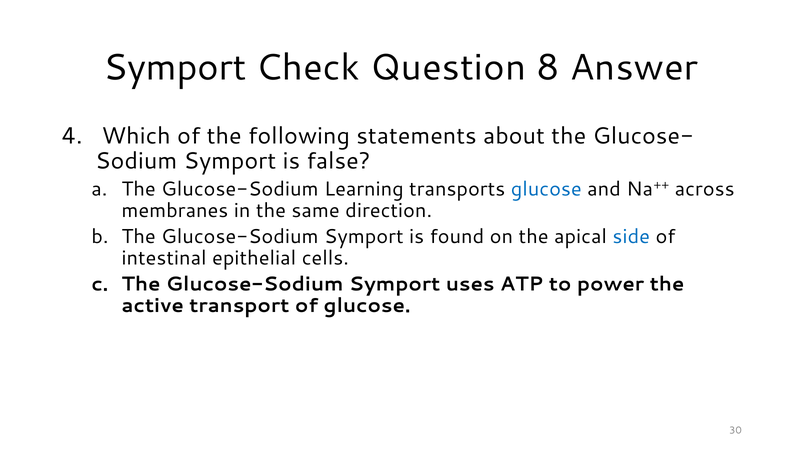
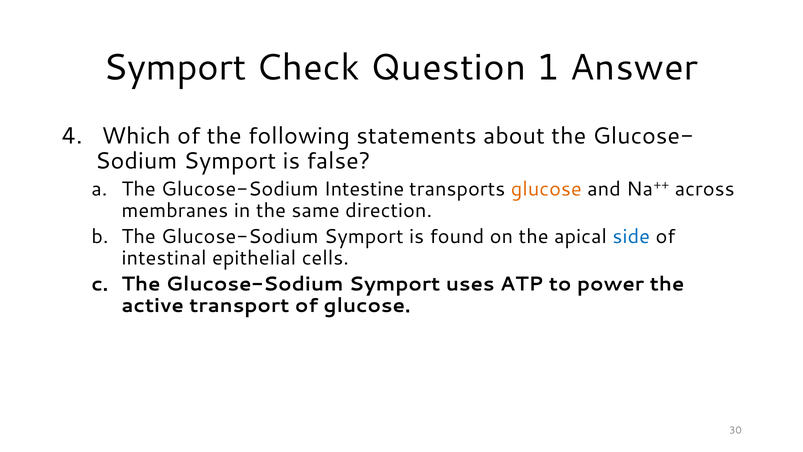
8: 8 -> 1
Learning: Learning -> Intestine
glucose at (546, 189) colour: blue -> orange
